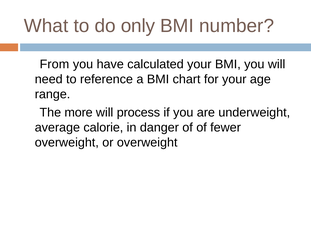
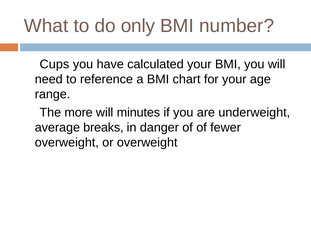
From: From -> Cups
process: process -> minutes
calorie: calorie -> breaks
